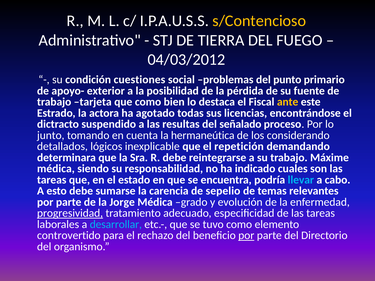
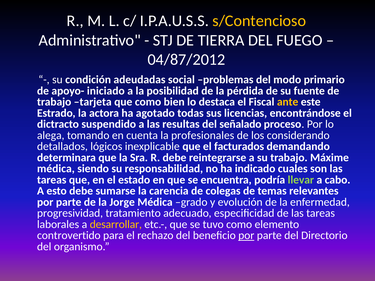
04/03/2012: 04/03/2012 -> 04/87/2012
cuestiones: cuestiones -> adeudadas
punto: punto -> modo
exterior: exterior -> iniciado
junto: junto -> alega
hermaneútica: hermaneútica -> profesionales
repetición: repetición -> facturados
llevar colour: light blue -> light green
sepelio: sepelio -> colegas
progresividad underline: present -> none
desarrollar colour: light blue -> yellow
